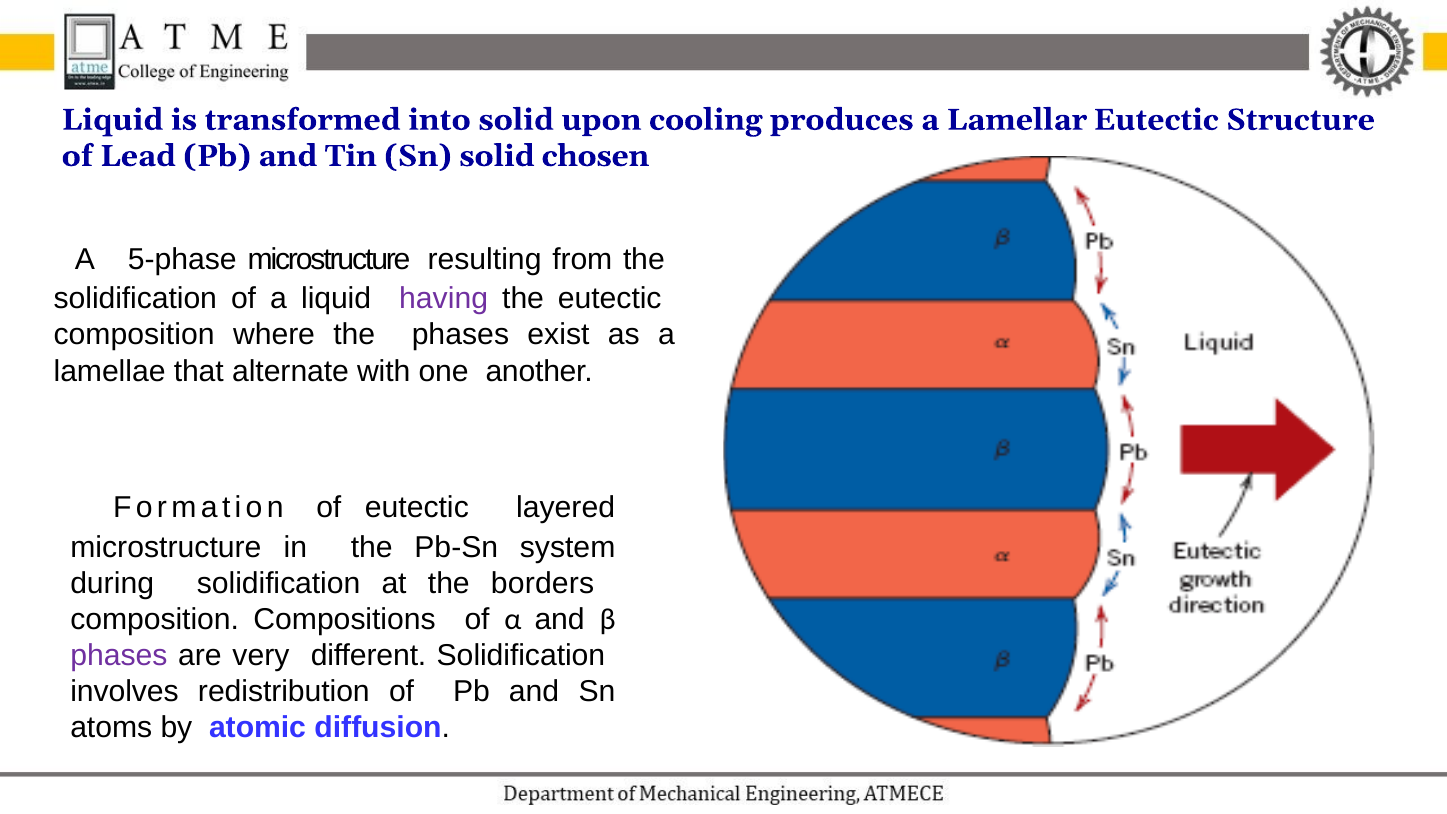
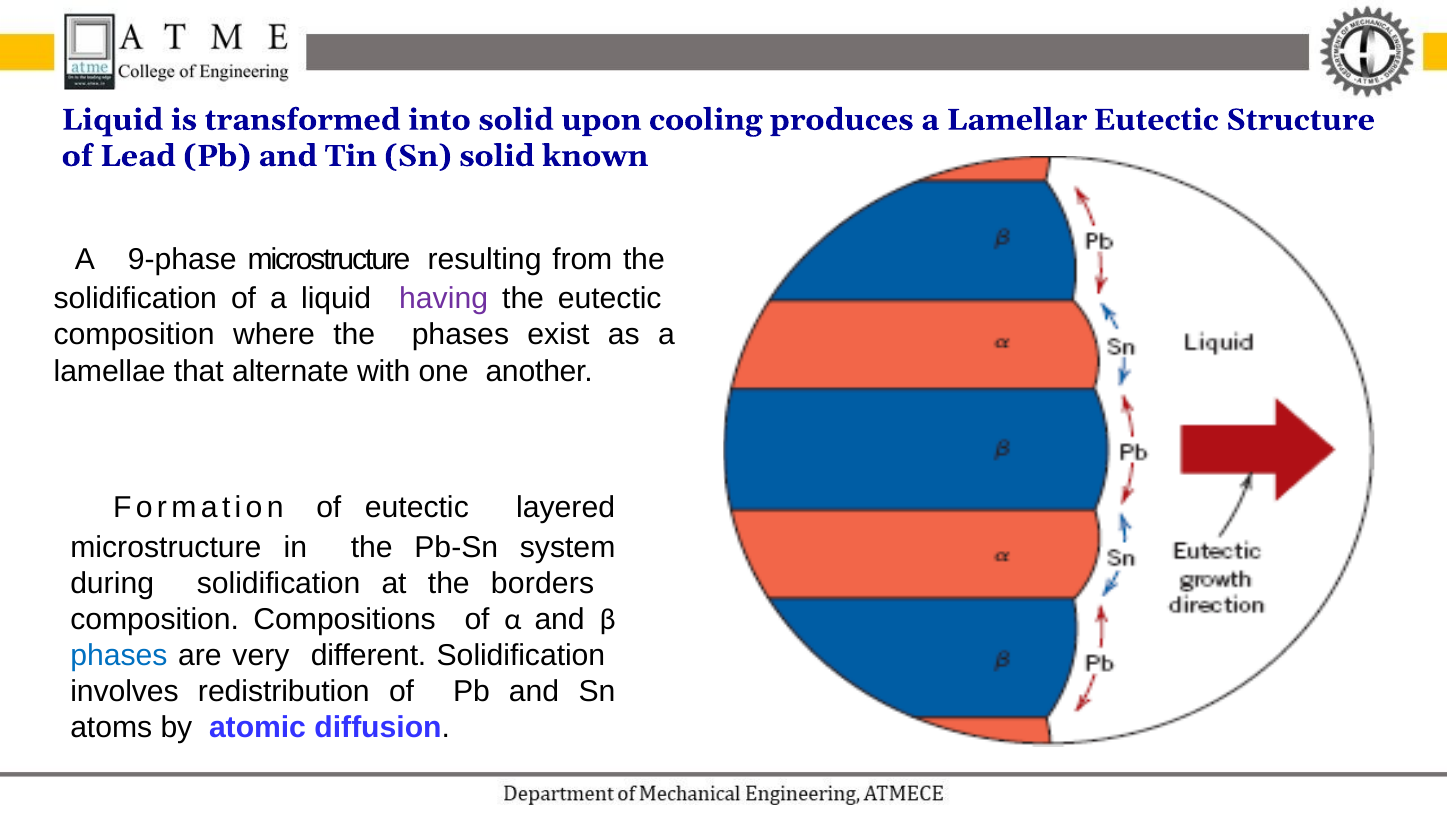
chosen: chosen -> known
5-phase: 5-phase -> 9-phase
phases at (119, 656) colour: purple -> blue
